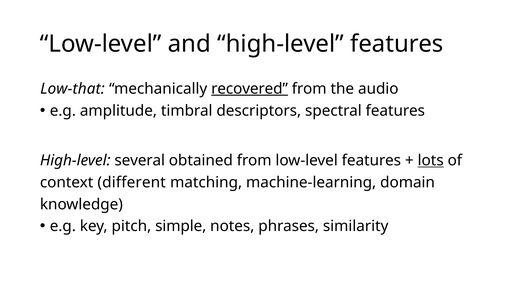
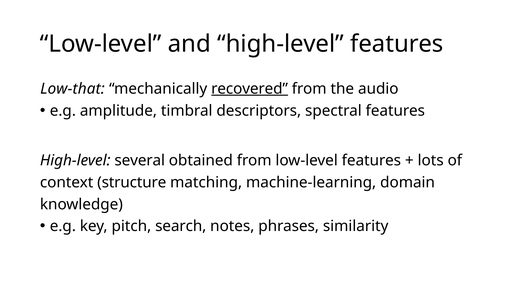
lots underline: present -> none
different: different -> structure
simple: simple -> search
